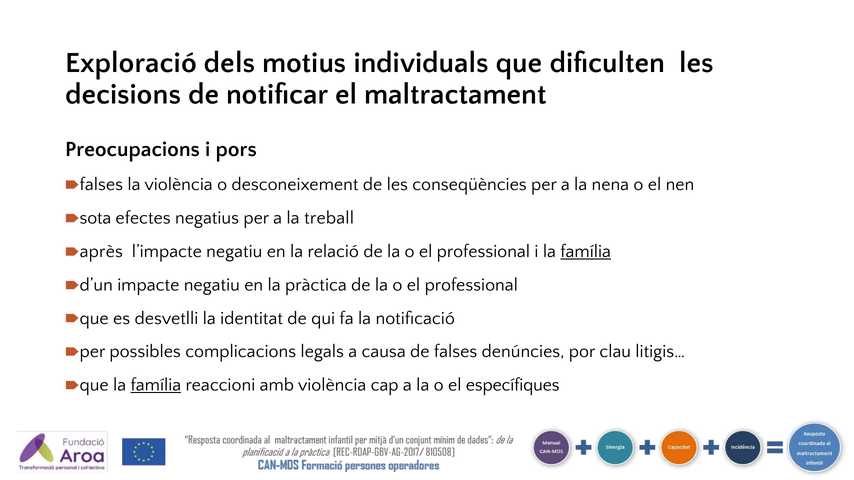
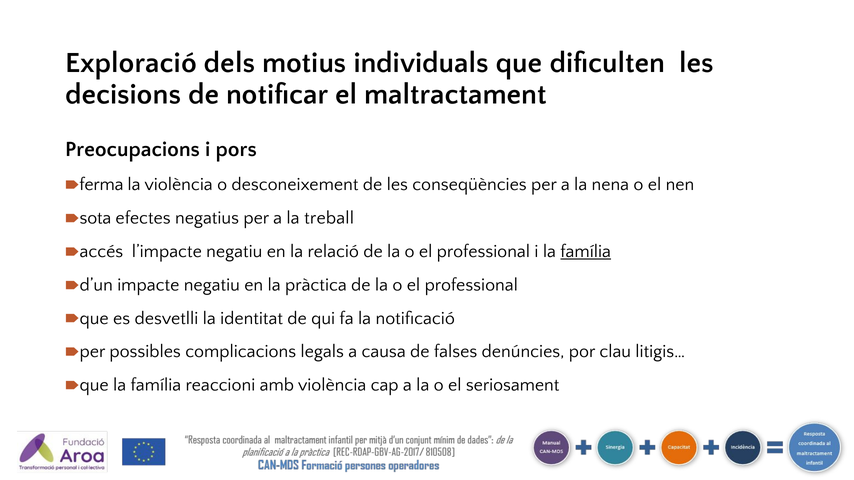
falses at (101, 185): falses -> ferma
après: après -> accés
família at (156, 385) underline: present -> none
específiques: específiques -> seriosament
